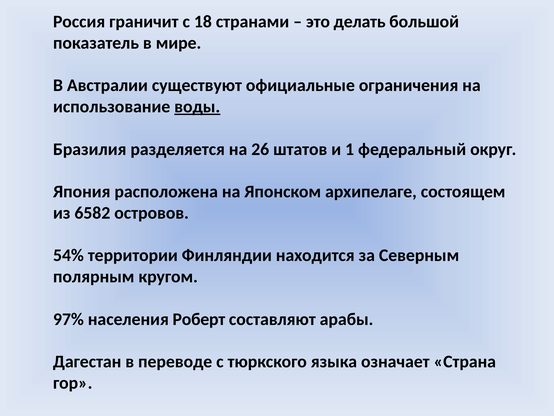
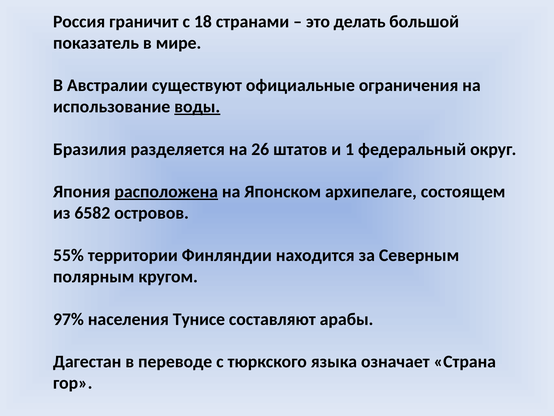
расположена underline: none -> present
54%: 54% -> 55%
Роберт: Роберт -> Тунисе
